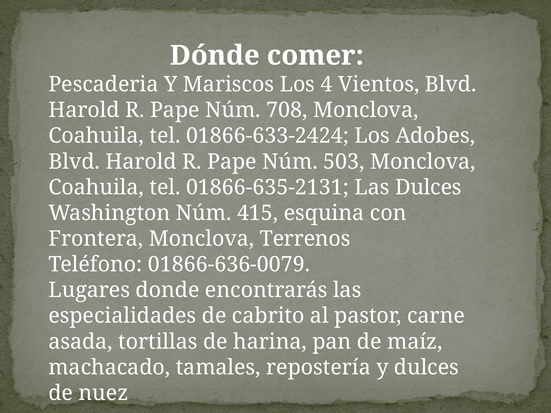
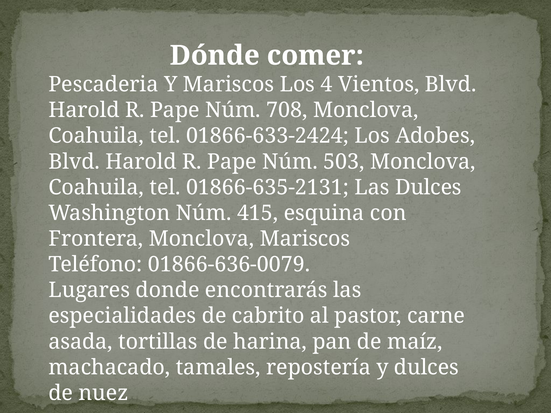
Monclova Terrenos: Terrenos -> Mariscos
